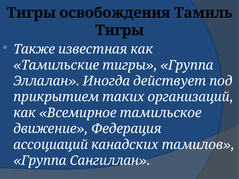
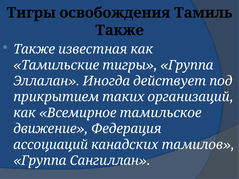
Тигры at (120, 30): Тигры -> Также
